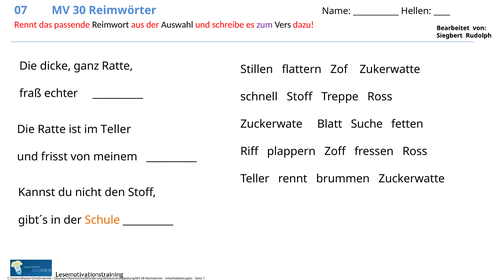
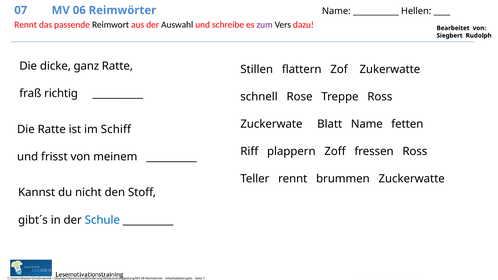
30: 30 -> 06
echter: echter -> richtig
schnell Stoff: Stoff -> Rose
Blatt Suche: Suche -> Name
im Teller: Teller -> Schiff
Schule colour: orange -> blue
